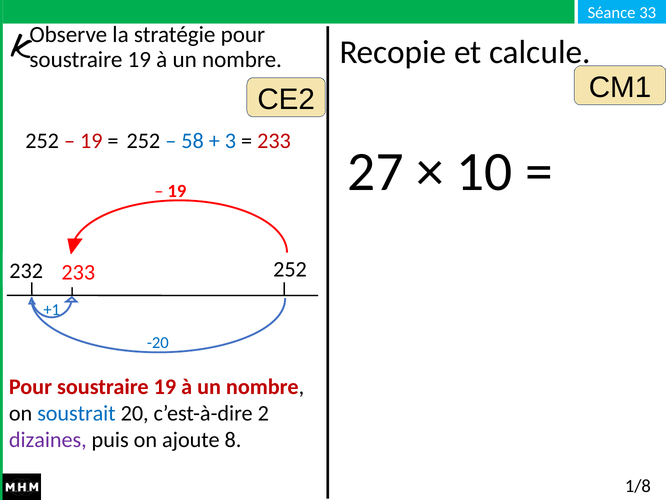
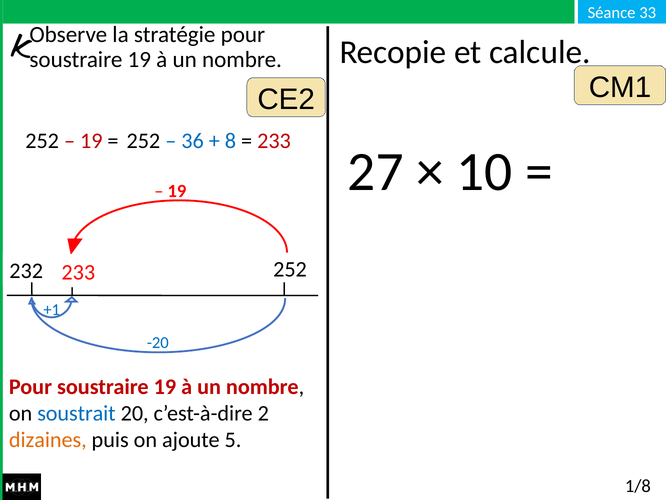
58: 58 -> 36
3: 3 -> 8
dizaines colour: purple -> orange
8: 8 -> 5
